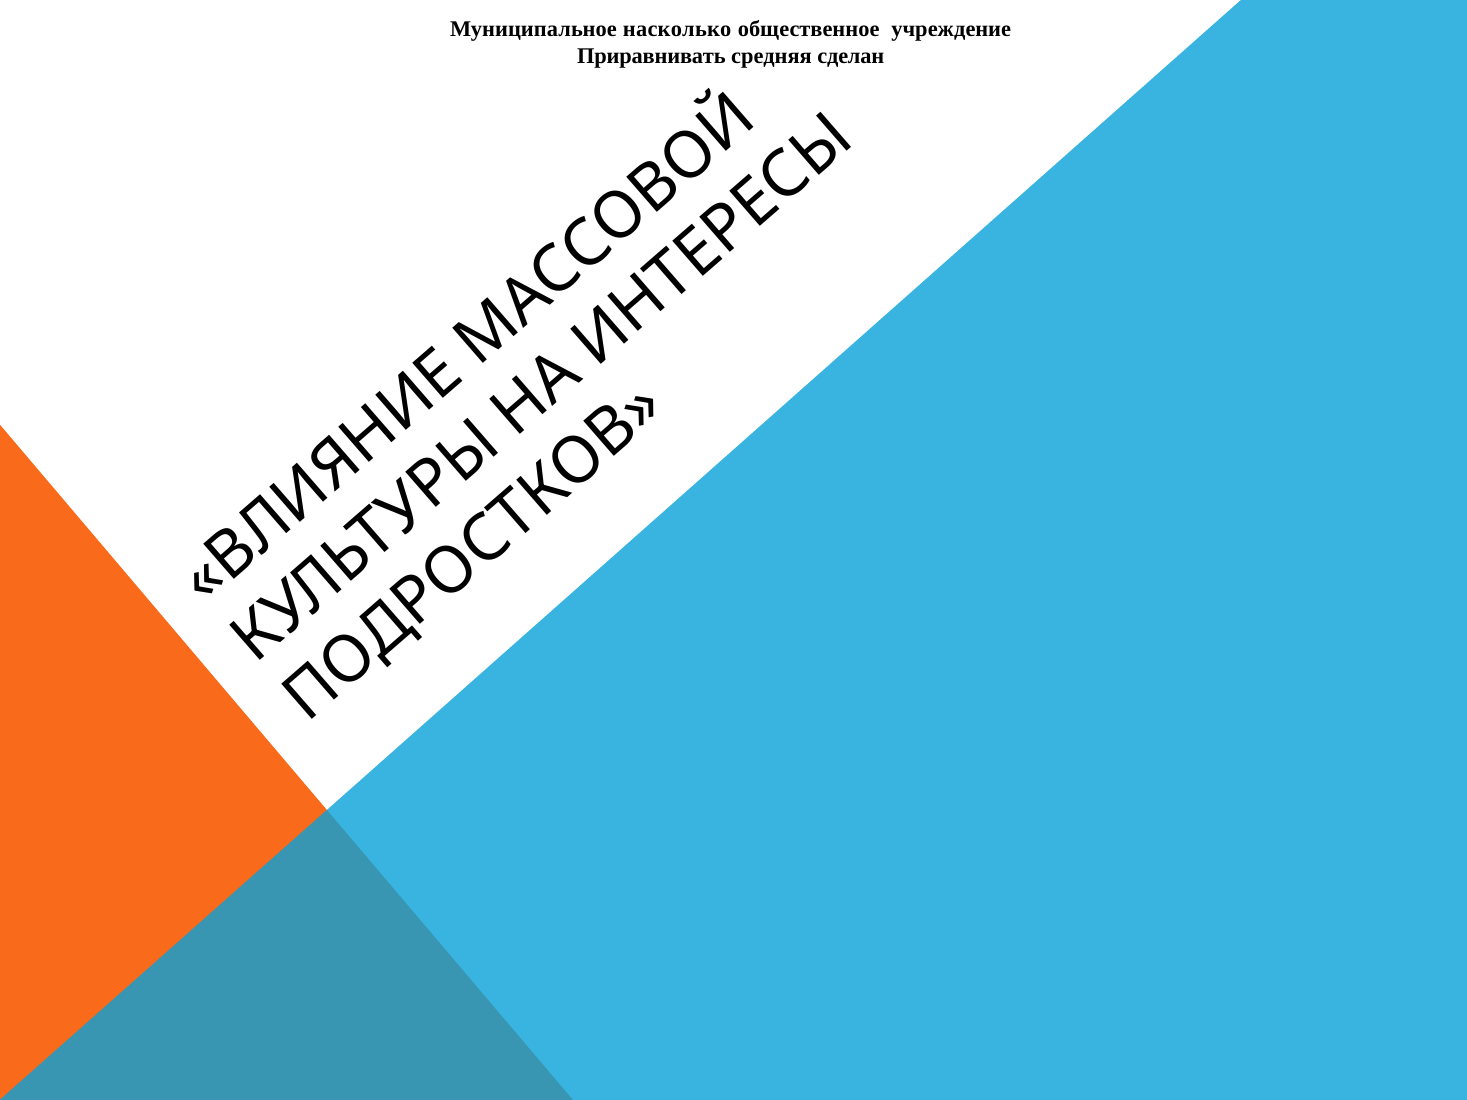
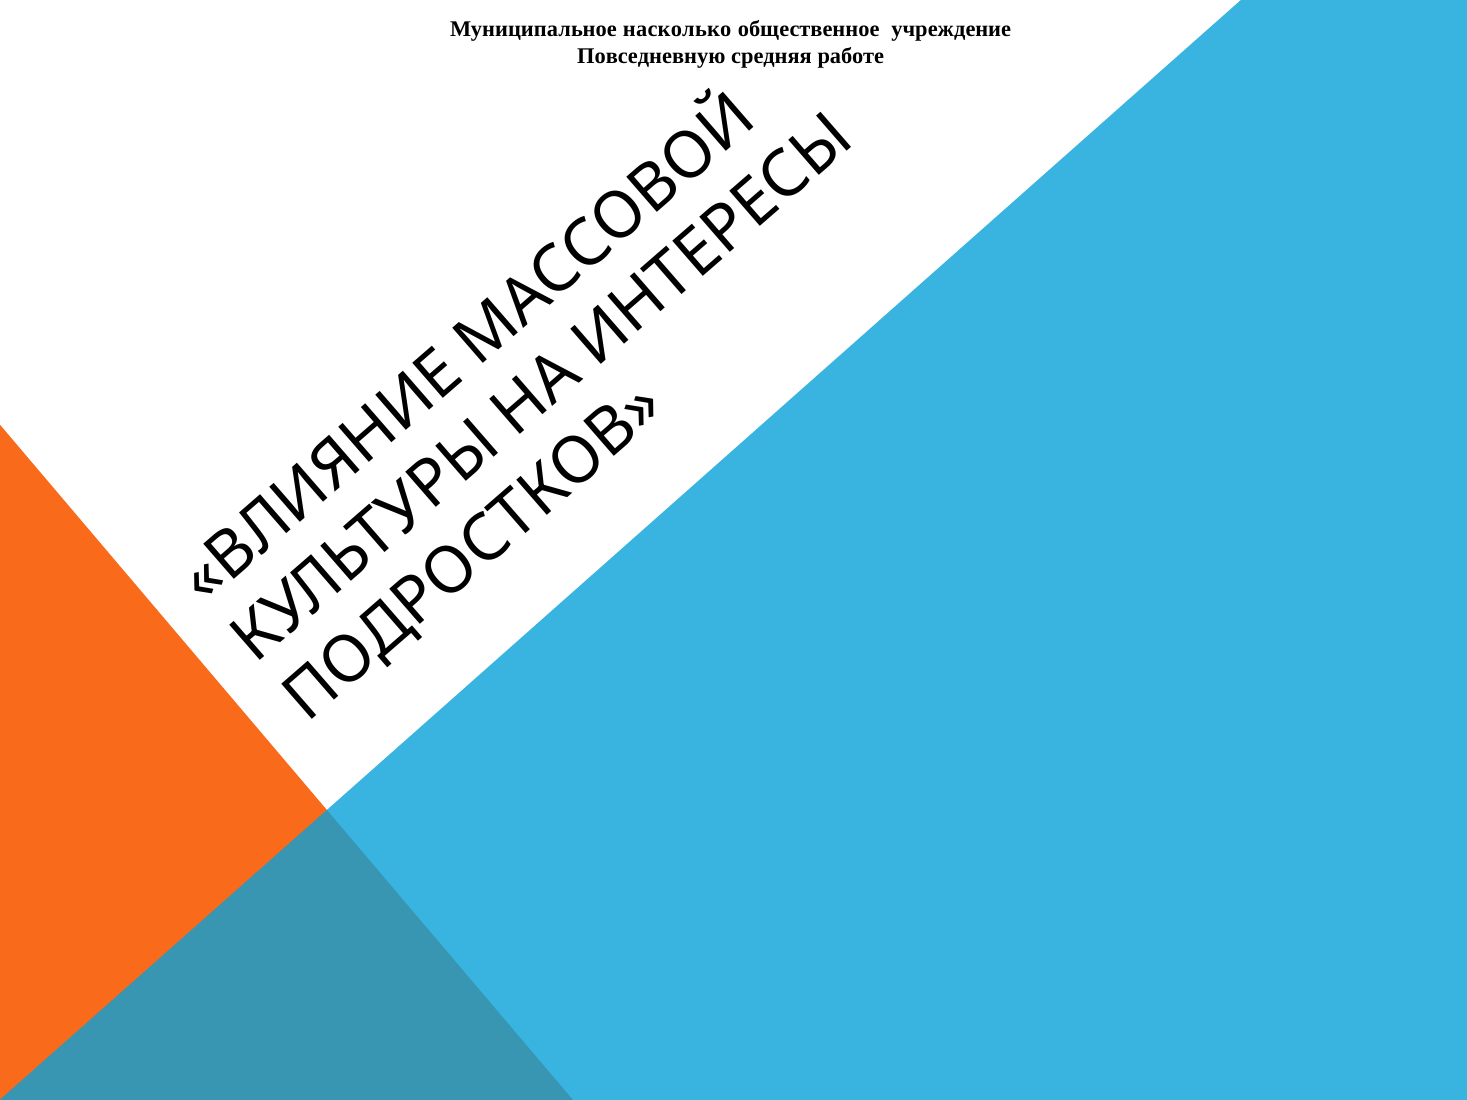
Приравнивать: Приравнивать -> Повседневную
сделан: сделан -> работе
